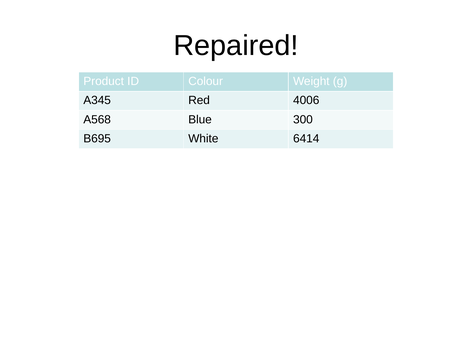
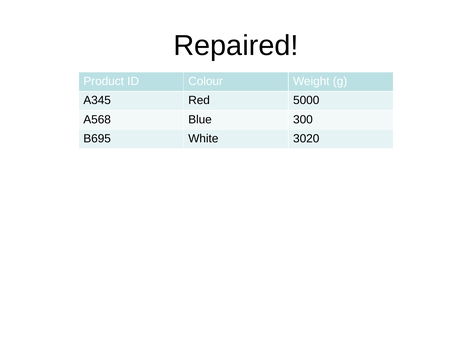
4006: 4006 -> 5000
6414: 6414 -> 3020
